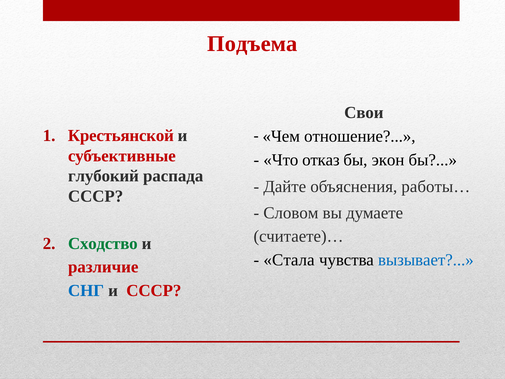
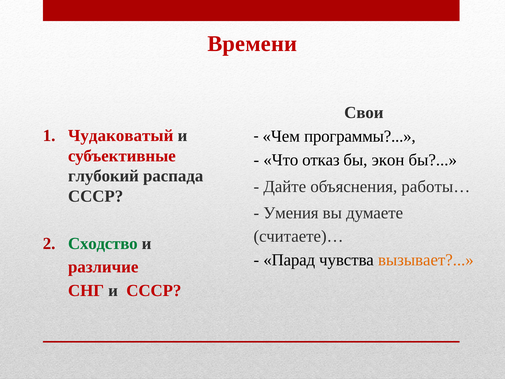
Подъема: Подъема -> Времени
Крестьянской: Крестьянской -> Чудаковатый
отношение: отношение -> программы
Словом: Словом -> Умения
Стала: Стала -> Парад
вызывает colour: blue -> orange
СНГ colour: blue -> red
